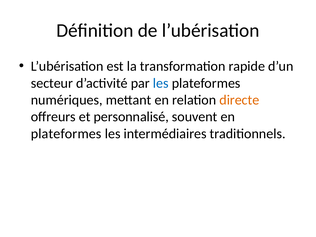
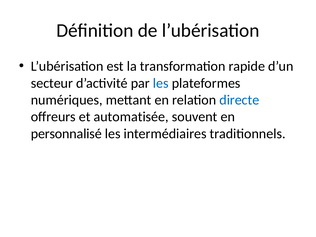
directe colour: orange -> blue
personnalisé: personnalisé -> automatisée
plateformes at (66, 134): plateformes -> personnalisé
